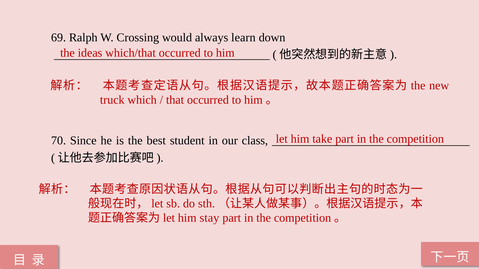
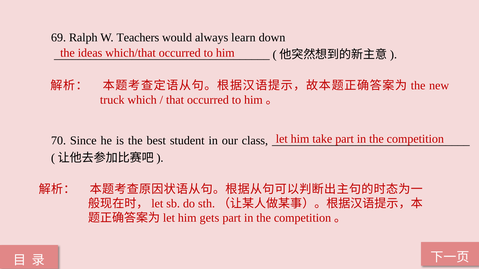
Crossing: Crossing -> Teachers
stay: stay -> gets
